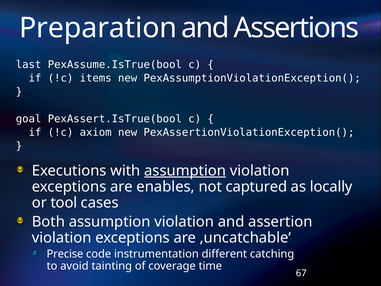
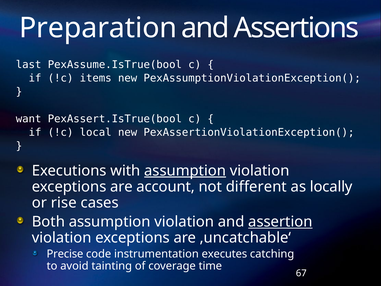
goal: goal -> want
axiom: axiom -> local
enables: enables -> account
captured: captured -> different
tool: tool -> rise
assertion underline: none -> present
different: different -> executes
